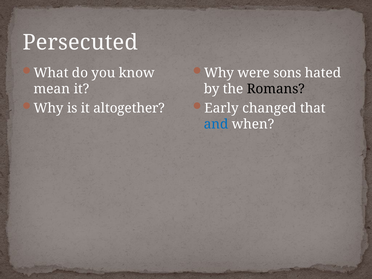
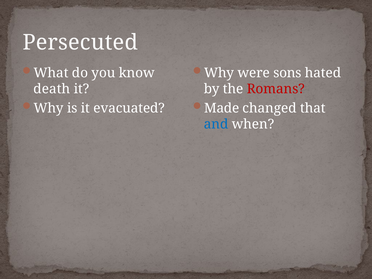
mean: mean -> death
Romans colour: black -> red
altogether: altogether -> evacuated
Early: Early -> Made
